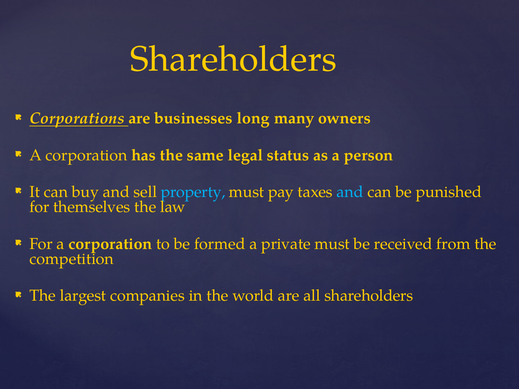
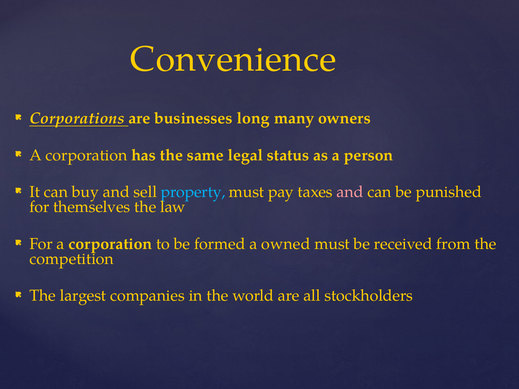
Shareholders at (233, 59): Shareholders -> Convenience
and at (350, 192) colour: light blue -> pink
private: private -> owned
all shareholders: shareholders -> stockholders
